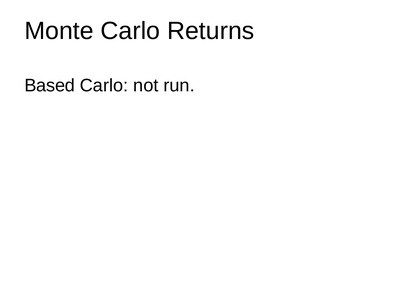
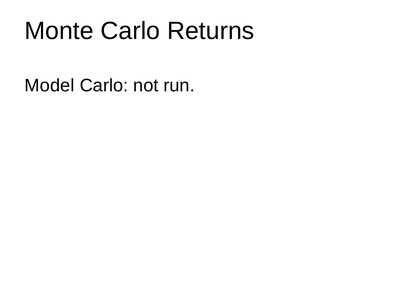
Based: Based -> Model
